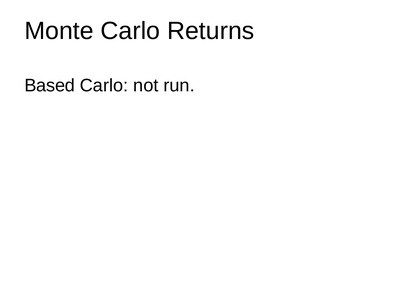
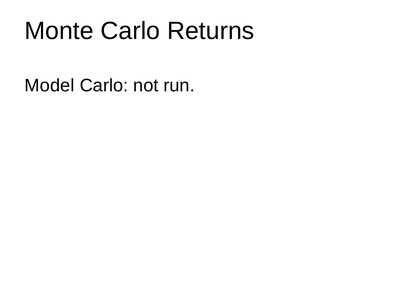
Based: Based -> Model
